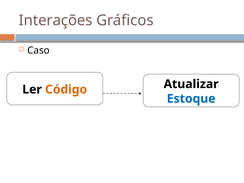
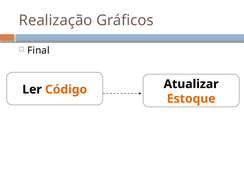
Interações: Interações -> Realização
Caso: Caso -> Final
Estoque colour: blue -> orange
